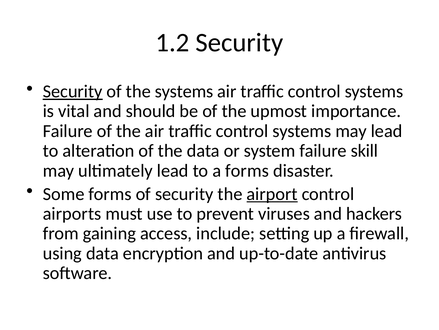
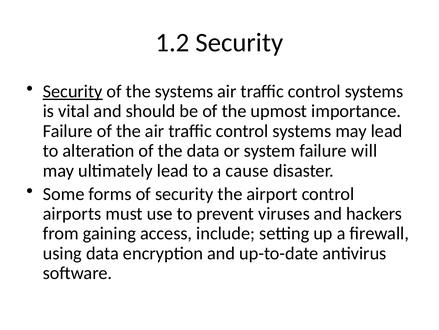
skill: skill -> will
a forms: forms -> cause
airport underline: present -> none
